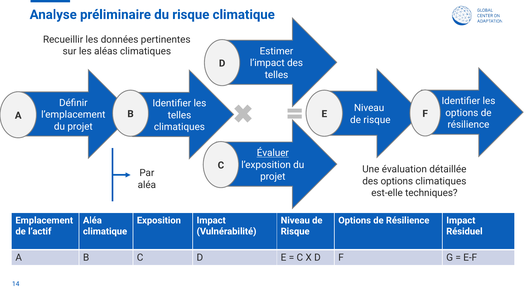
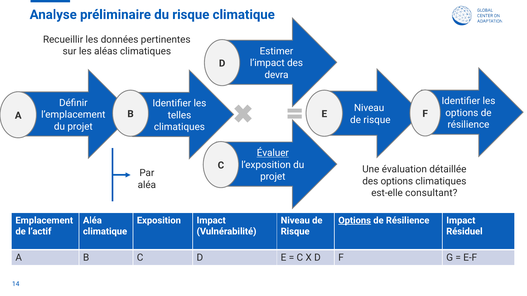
telles at (276, 75): telles -> devra
techniques: techniques -> consultant
Options at (355, 221) underline: none -> present
